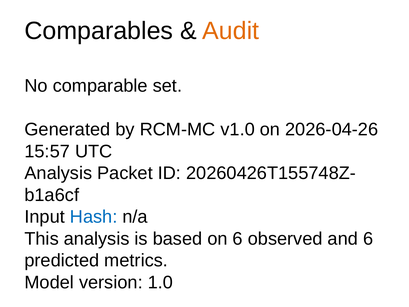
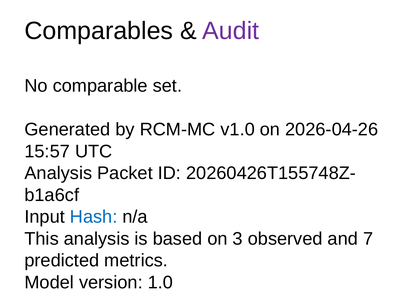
Audit colour: orange -> purple
on 6: 6 -> 3
and 6: 6 -> 7
